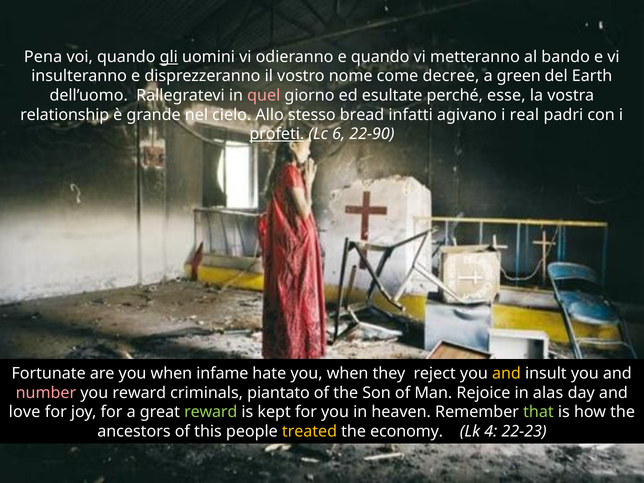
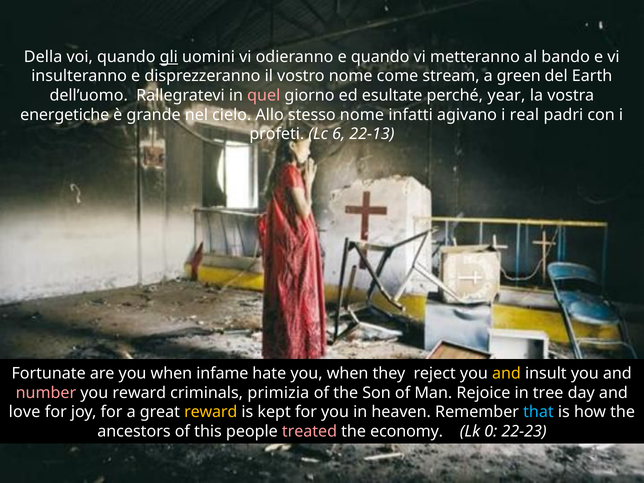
Pena: Pena -> Della
decree: decree -> stream
esse: esse -> year
relationship: relationship -> energetiche
stesso bread: bread -> nome
profeti underline: present -> none
22-90: 22-90 -> 22-13
piantato: piantato -> primizia
alas: alas -> tree
reward at (211, 412) colour: light green -> yellow
that colour: light green -> light blue
treated colour: yellow -> pink
4: 4 -> 0
